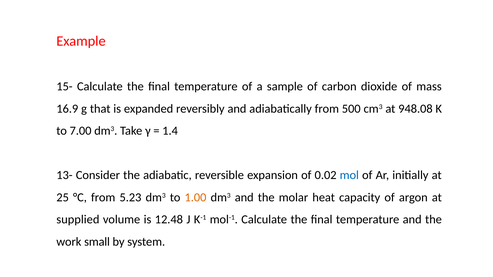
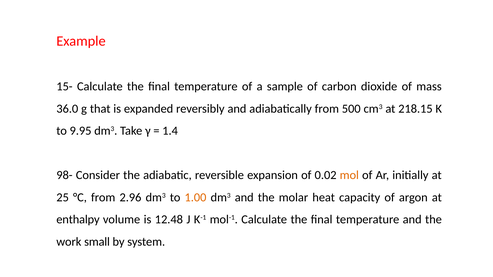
16.9: 16.9 -> 36.0
948.08: 948.08 -> 218.15
7.00: 7.00 -> 9.95
13-: 13- -> 98-
mol colour: blue -> orange
5.23: 5.23 -> 2.96
supplied: supplied -> enthalpy
